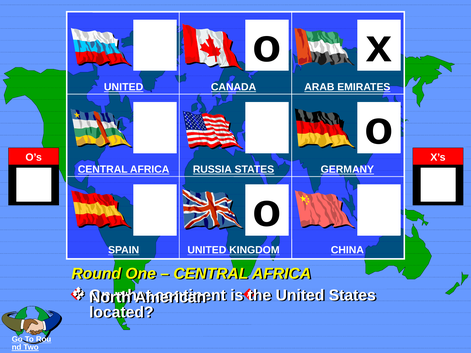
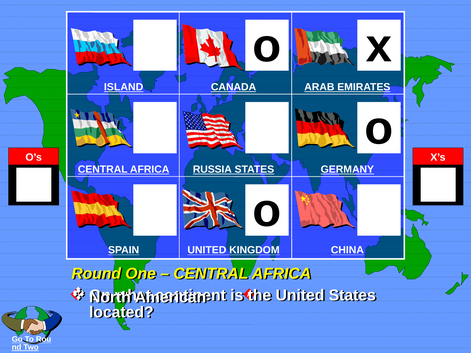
UNITED at (124, 87): UNITED -> ISLAND
